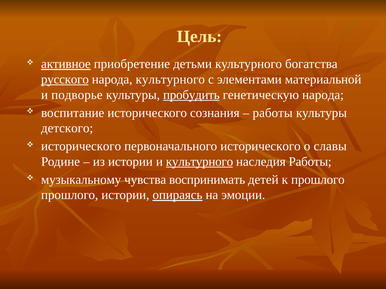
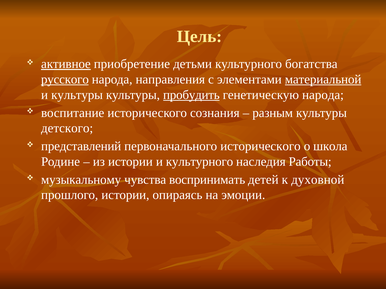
народа культурного: культурного -> направления
материальной underline: none -> present
и подворье: подворье -> культуры
работы at (273, 113): работы -> разным
исторического at (81, 146): исторического -> представлений
славы: славы -> школа
культурного at (200, 162) underline: present -> none
к прошлого: прошлого -> духовной
опираясь underline: present -> none
